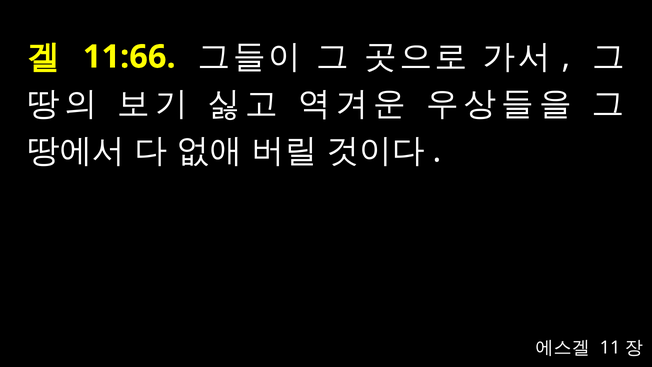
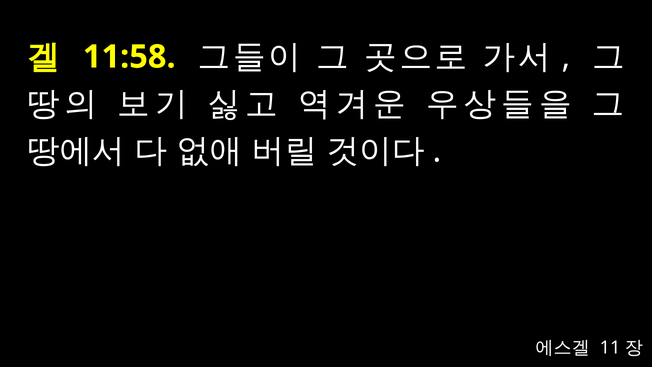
11:66: 11:66 -> 11:58
